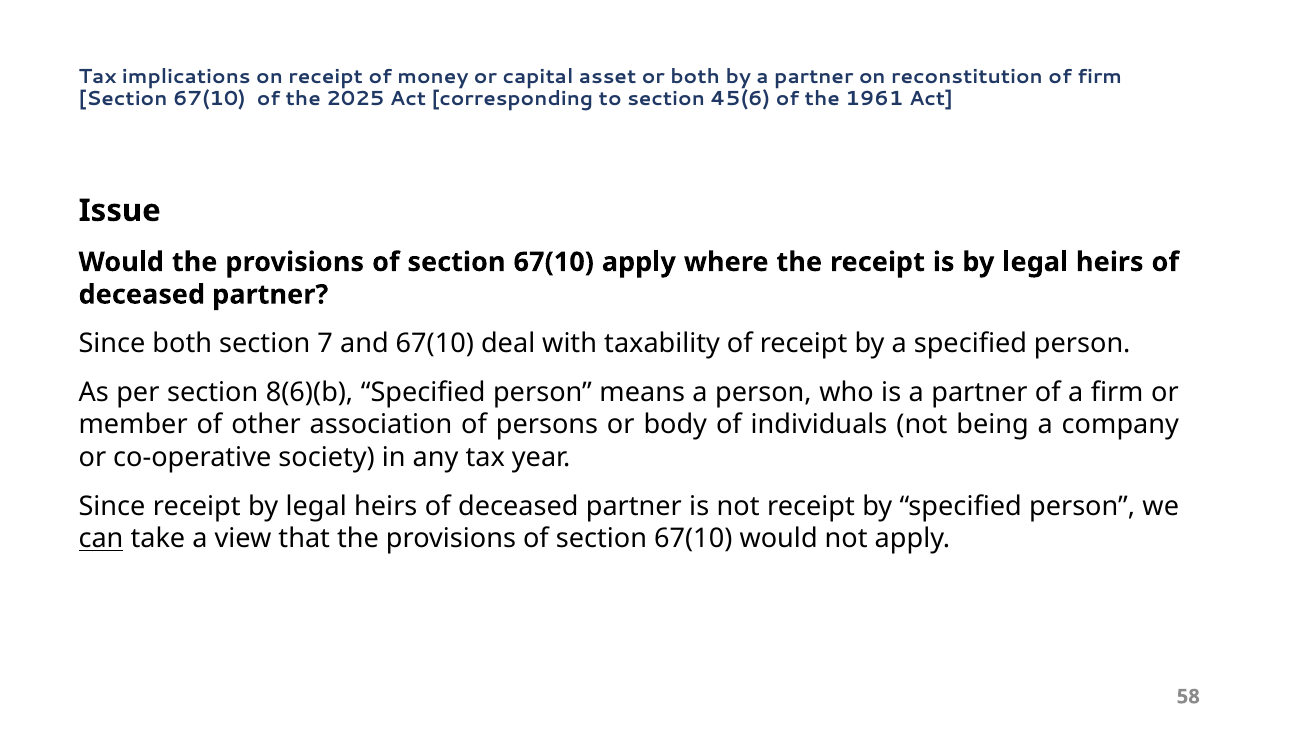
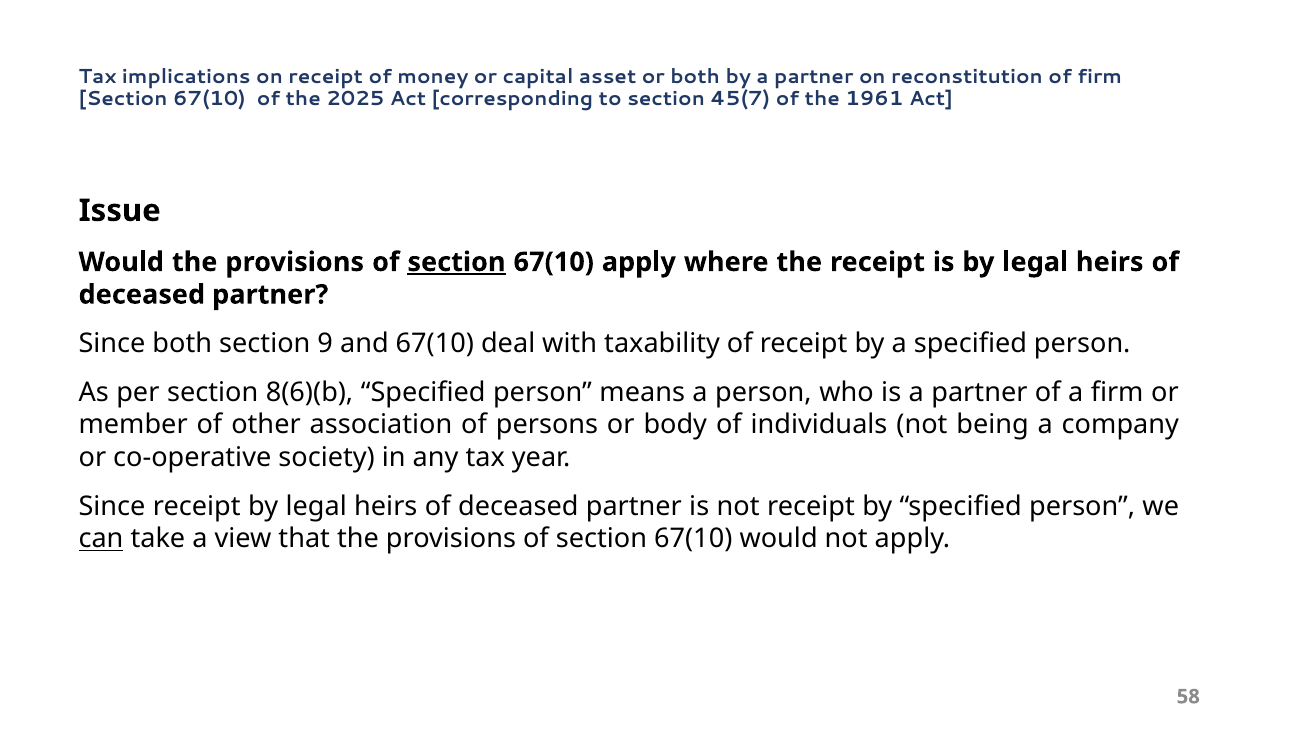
45(6: 45(6 -> 45(7
section at (456, 262) underline: none -> present
7: 7 -> 9
